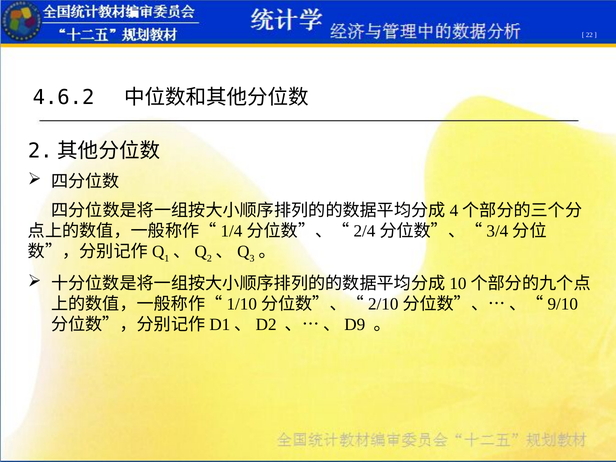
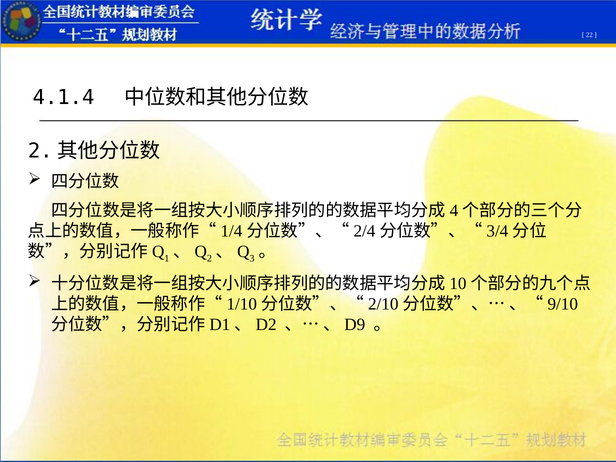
4.6.2: 4.6.2 -> 4.1.4
